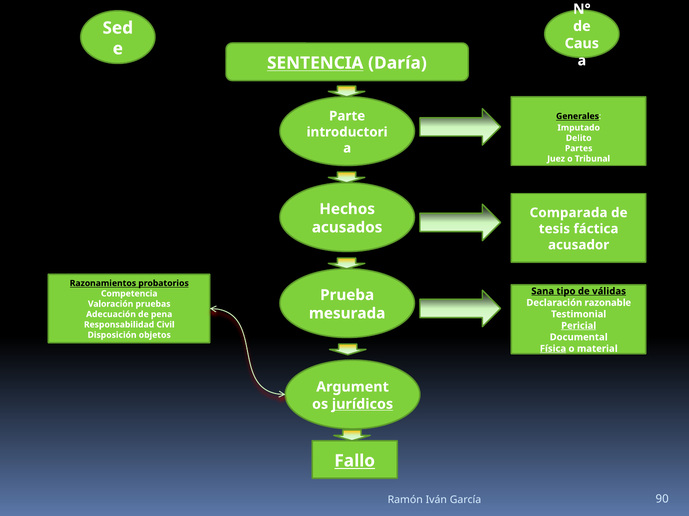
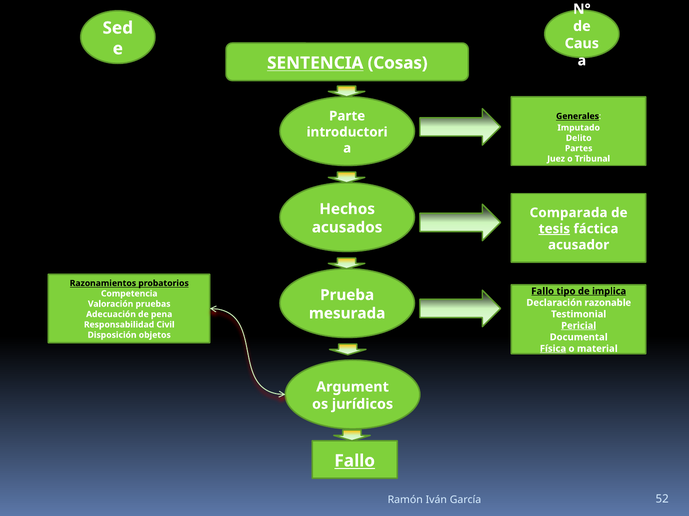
Daría: Daría -> Cosas
tesis underline: none -> present
Sana at (543, 292): Sana -> Fallo
válidas: válidas -> implica
jurídicos underline: present -> none
90: 90 -> 52
